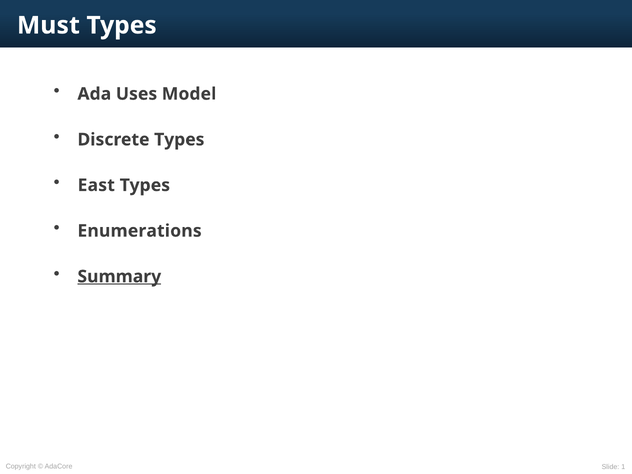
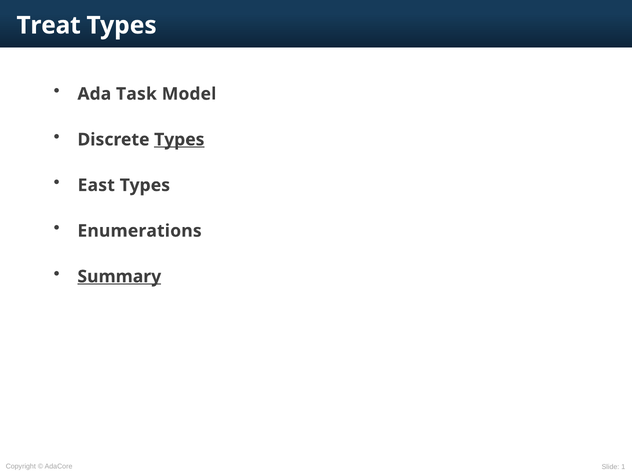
Must: Must -> Treat
Uses: Uses -> Task
Types at (179, 140) underline: none -> present
